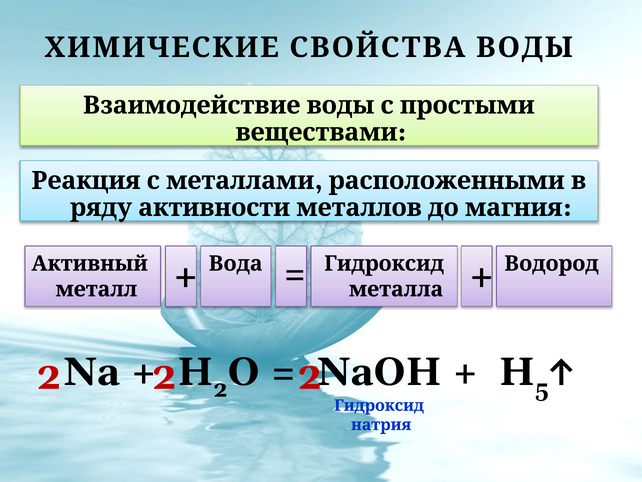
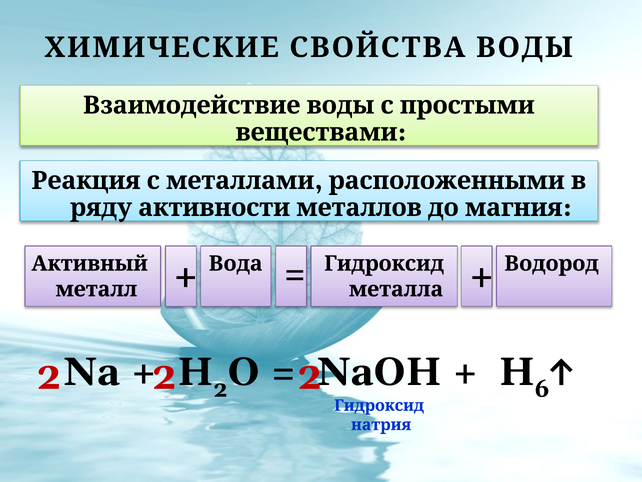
5: 5 -> 6
